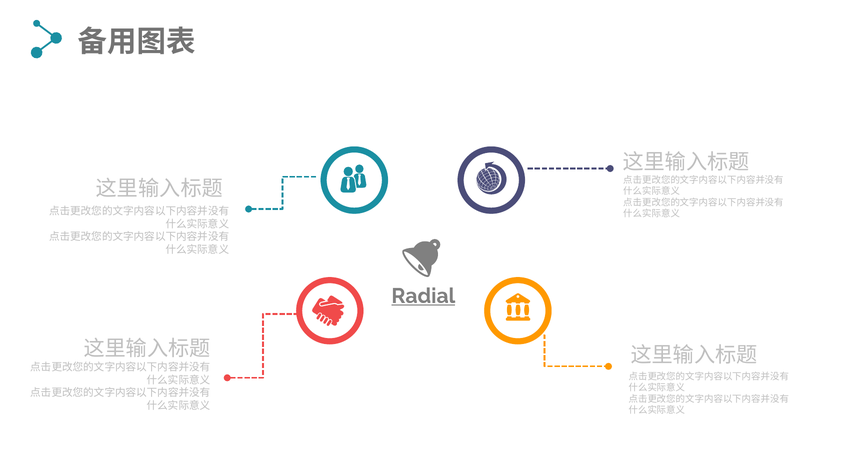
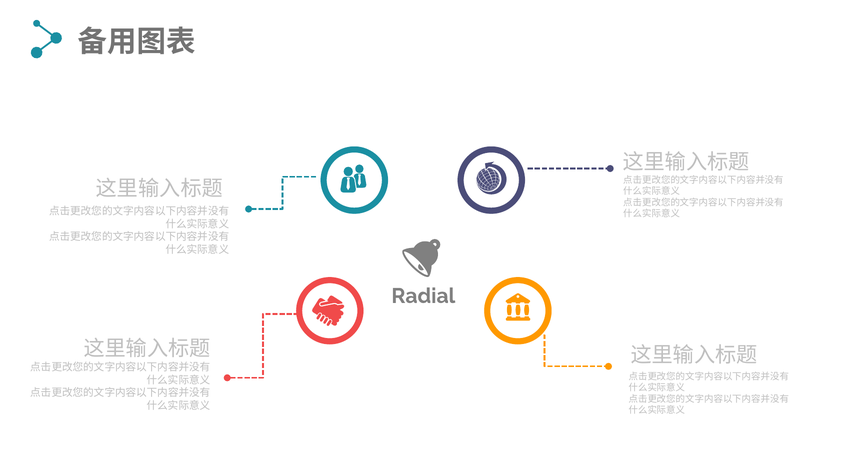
Radial underline: present -> none
